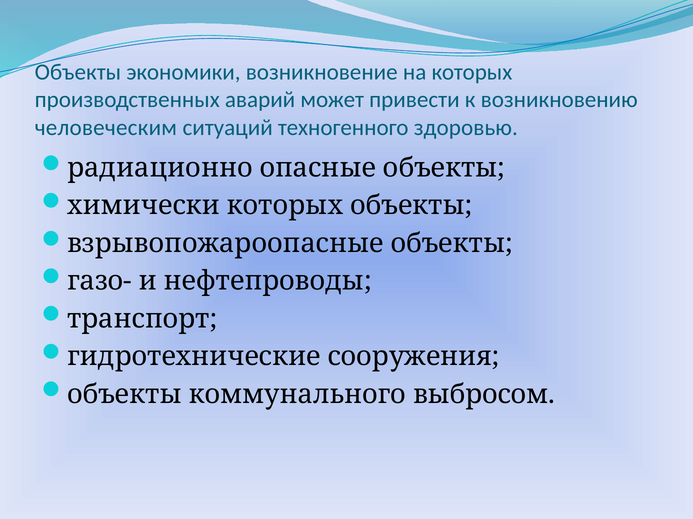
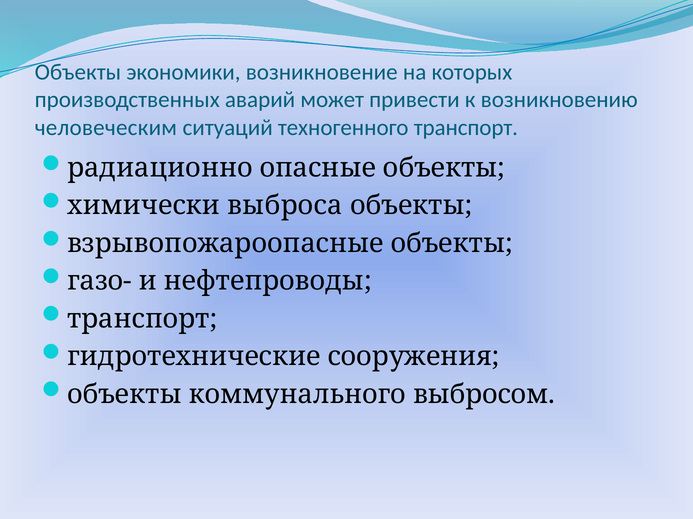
техногенного здоровью: здоровью -> транспорт
химически которых: которых -> выброса
